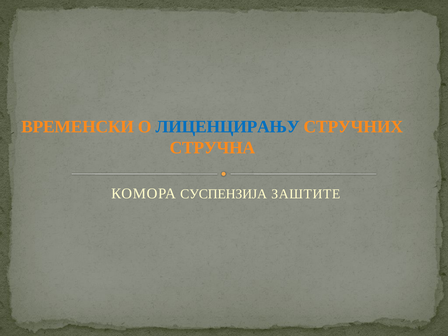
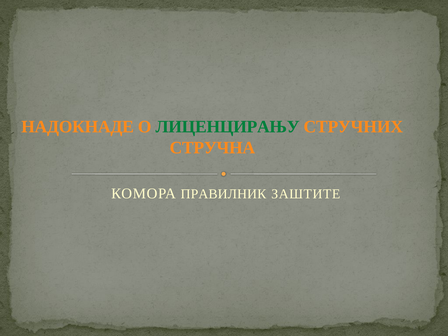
ВРЕМЕНСКИ: ВРЕМЕНСКИ -> НАДОКНАДЕ
ЛИЦЕНЦИРАЊУ colour: blue -> green
СУСПЕНЗИЈА: СУСПЕНЗИЈА -> ПРАВИЛНИК
